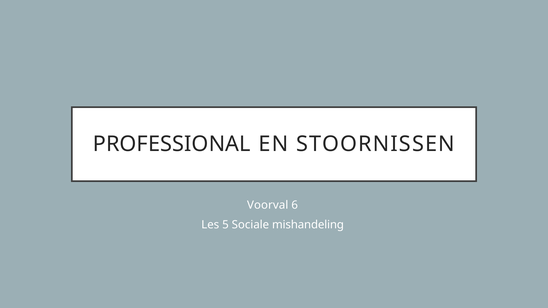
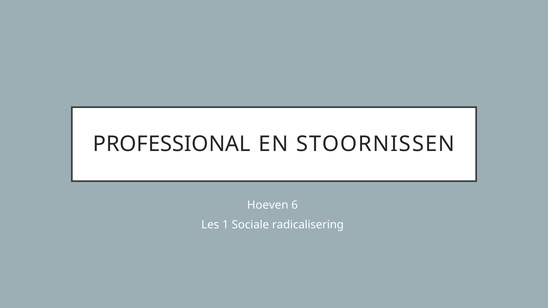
Voorval: Voorval -> Hoeven
5: 5 -> 1
mishandeling: mishandeling -> radicalisering
